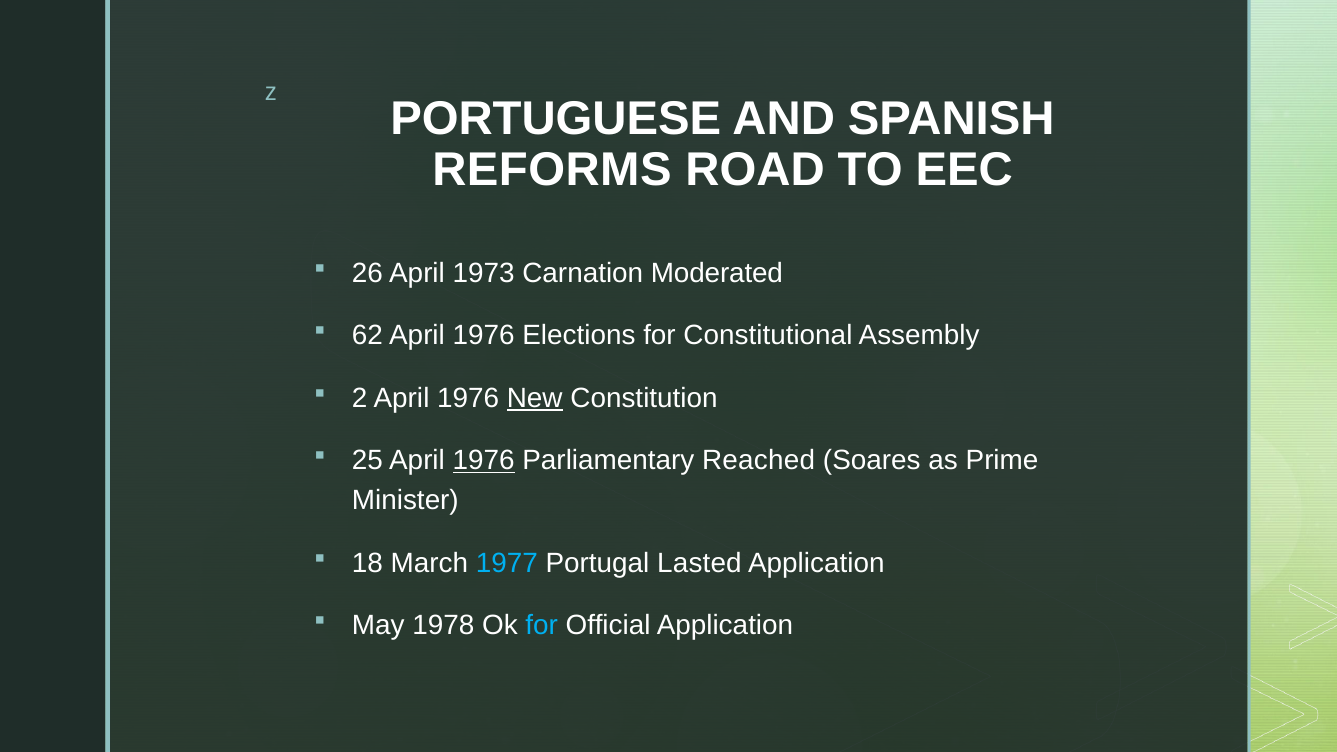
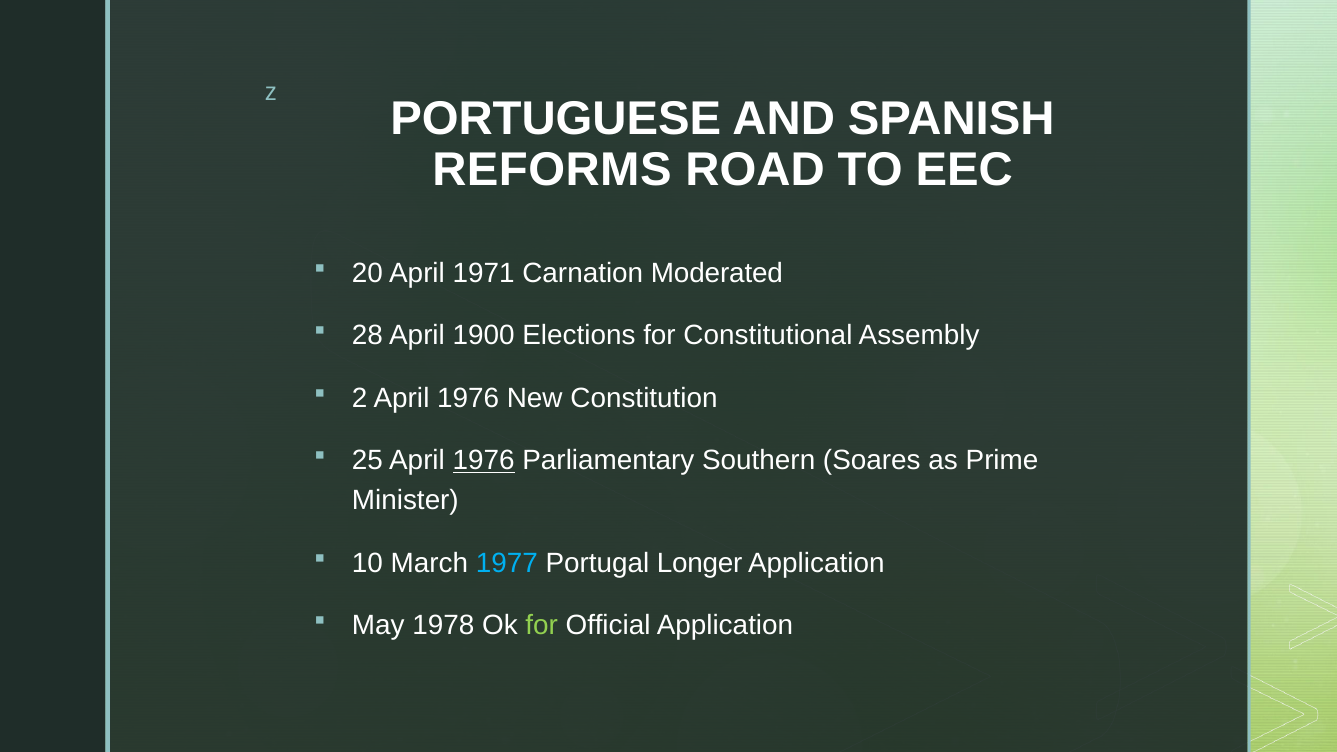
26: 26 -> 20
1973: 1973 -> 1971
62: 62 -> 28
1976 at (484, 336): 1976 -> 1900
New underline: present -> none
Reached: Reached -> Southern
18: 18 -> 10
Lasted: Lasted -> Longer
for at (542, 626) colour: light blue -> light green
